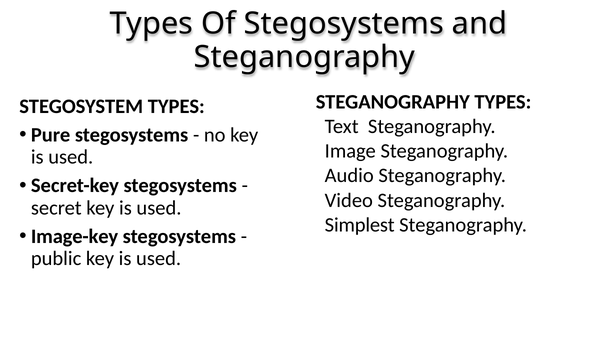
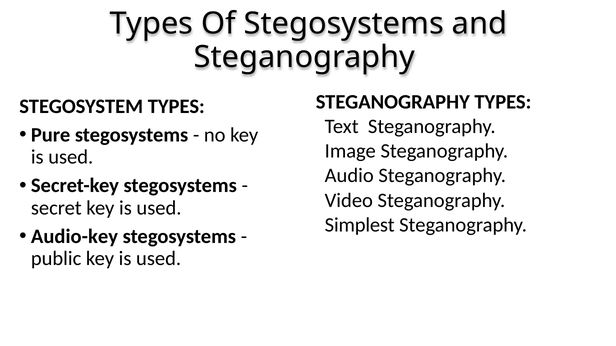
Image-key: Image-key -> Audio-key
